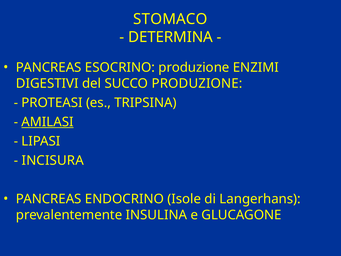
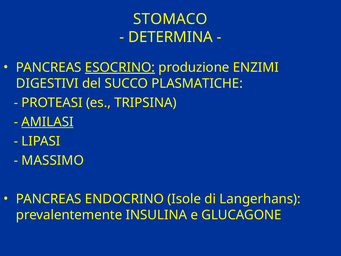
ESOCRINO underline: none -> present
SUCCO PRODUZIONE: PRODUZIONE -> PLASMATICHE
INCISURA: INCISURA -> MASSIMO
